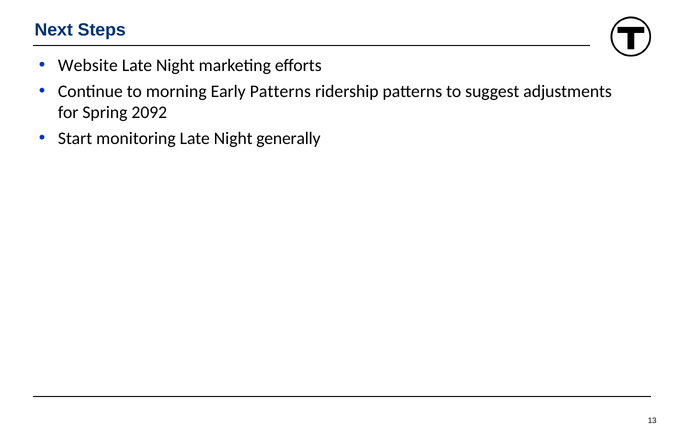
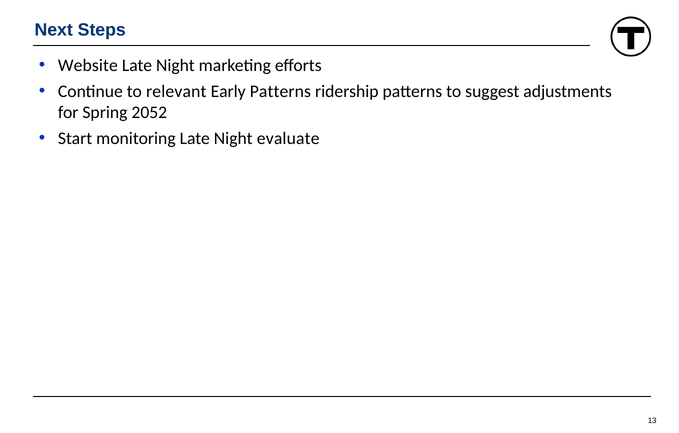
morning: morning -> relevant
2092: 2092 -> 2052
generally: generally -> evaluate
